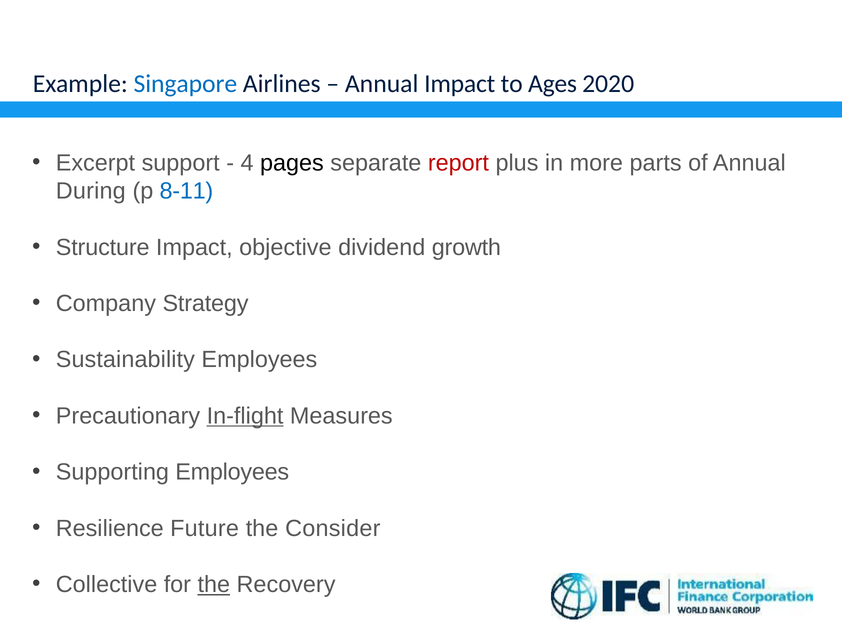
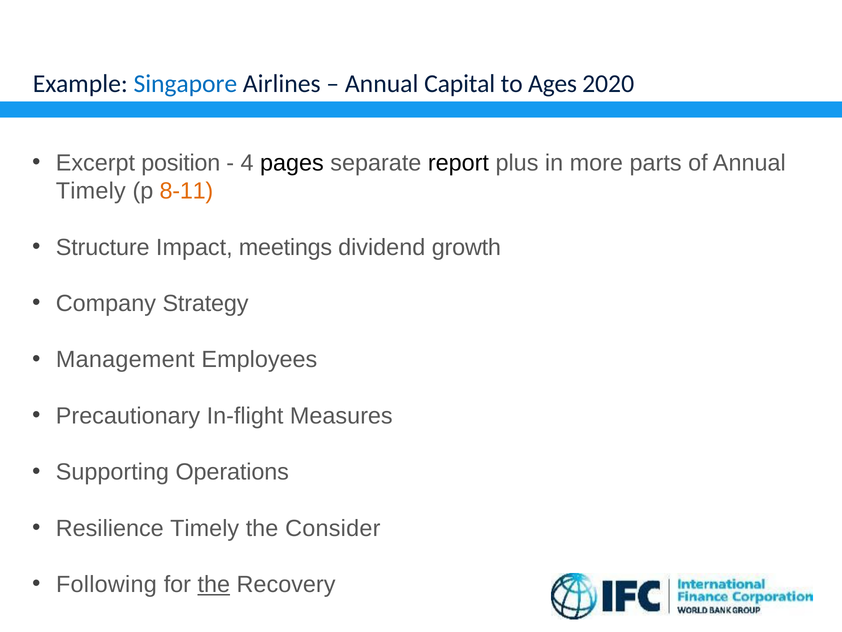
Annual Impact: Impact -> Capital
support: support -> position
report colour: red -> black
During at (91, 191): During -> Timely
8-11 colour: blue -> orange
objective: objective -> meetings
Sustainability: Sustainability -> Management
In-flight underline: present -> none
Supporting Employees: Employees -> Operations
Resilience Future: Future -> Timely
Collective: Collective -> Following
